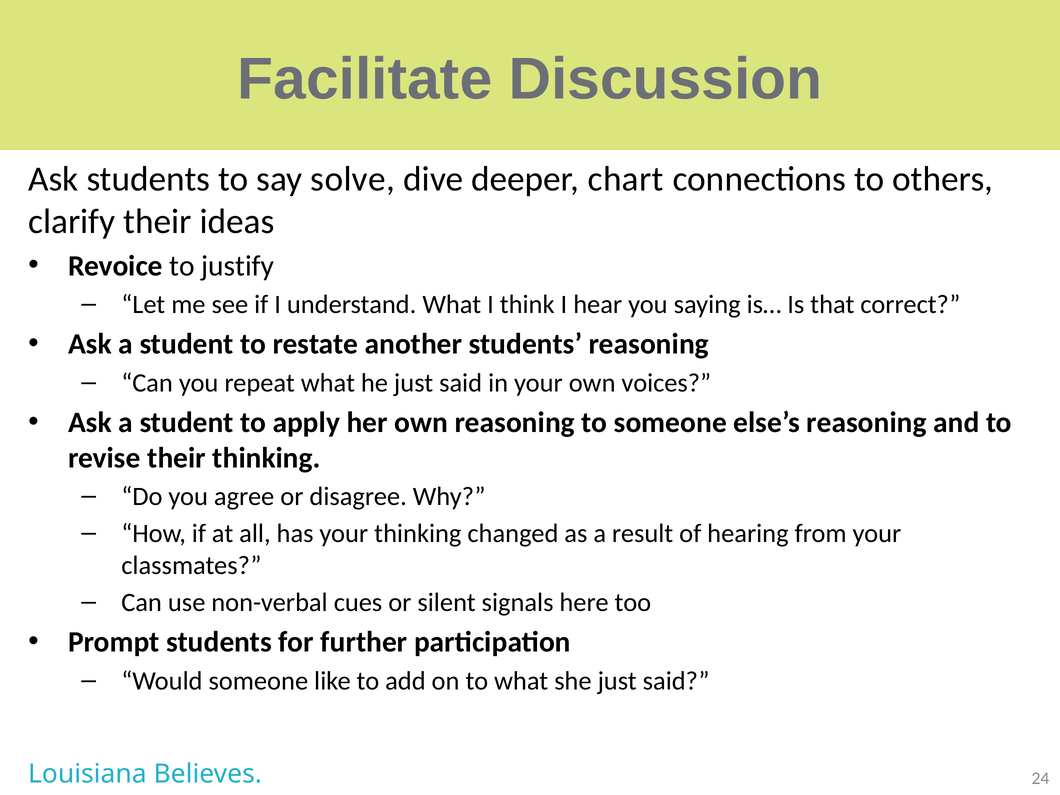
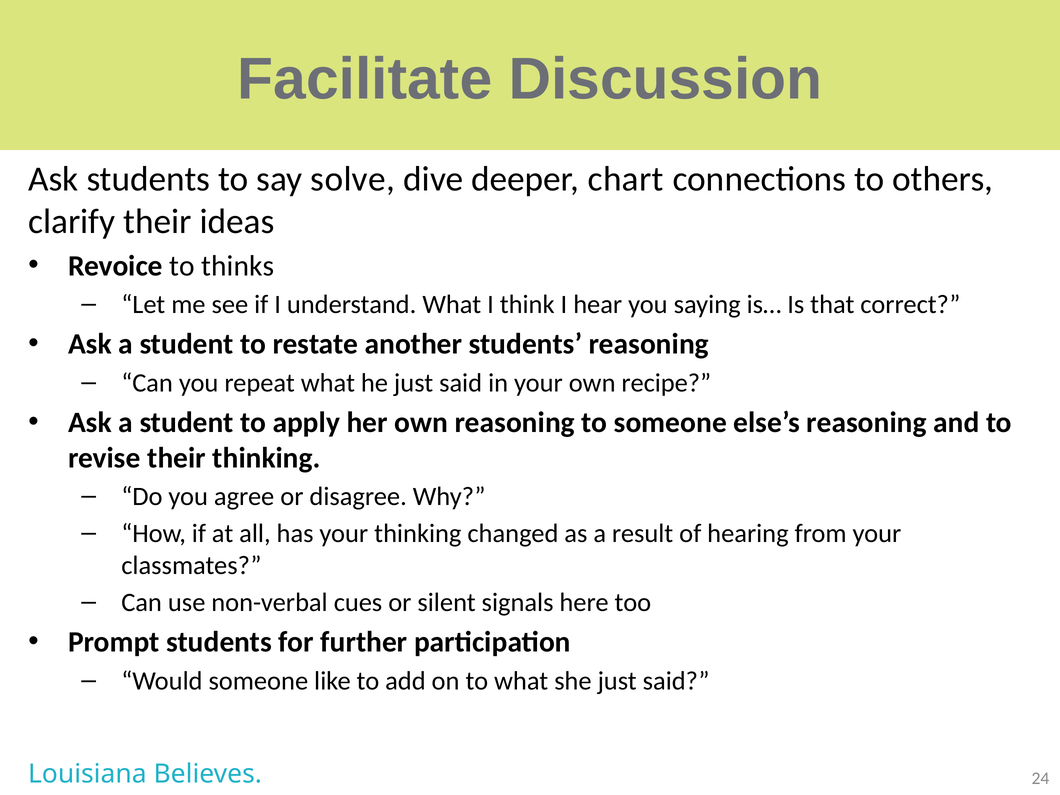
justify: justify -> thinks
voices: voices -> recipe
